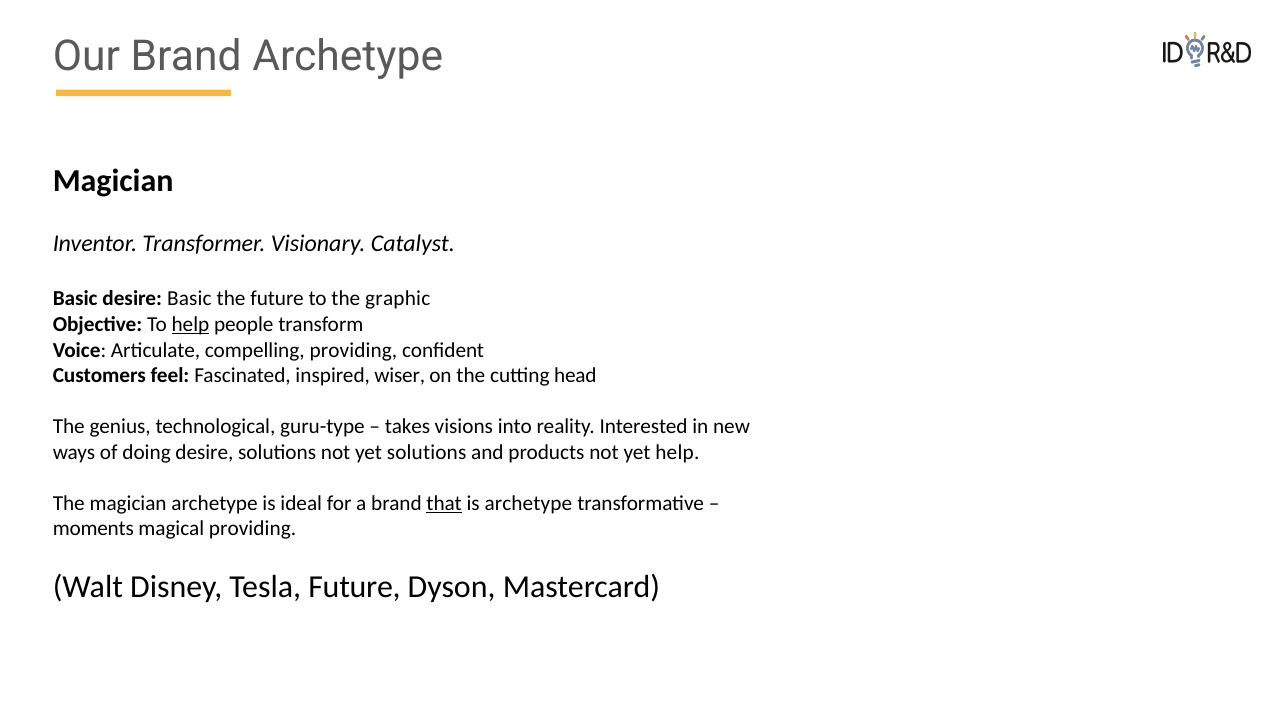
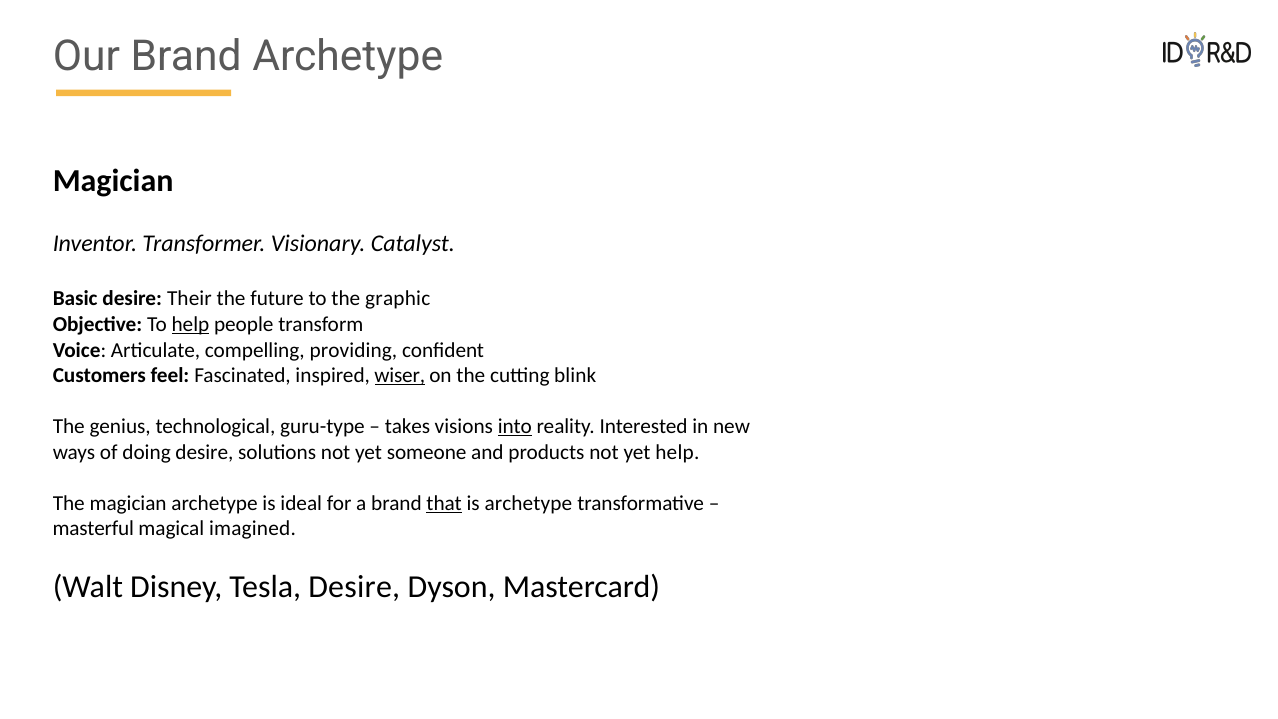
desire Basic: Basic -> Their
wiser underline: none -> present
head: head -> blink
into underline: none -> present
yet solutions: solutions -> someone
moments: moments -> masterful
magical providing: providing -> imagined
Tesla Future: Future -> Desire
